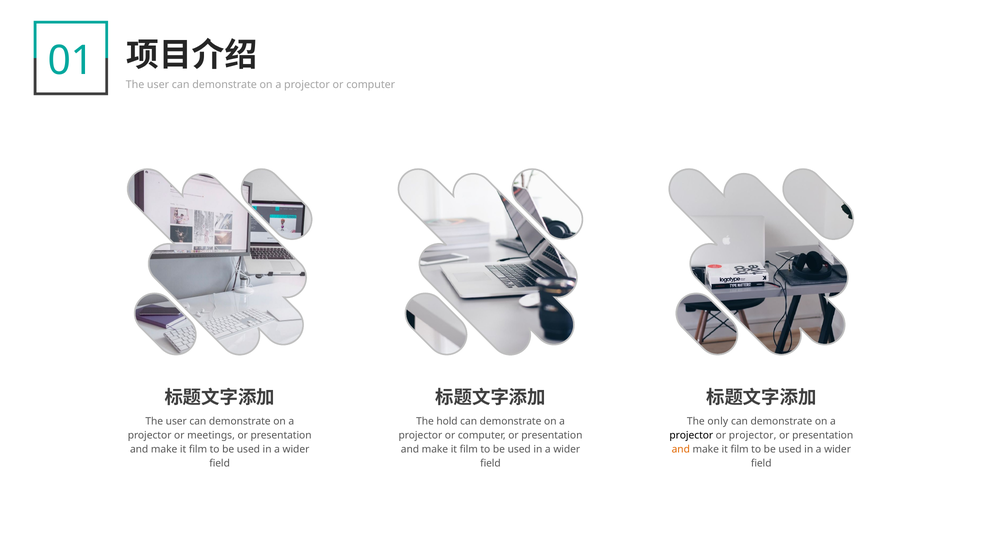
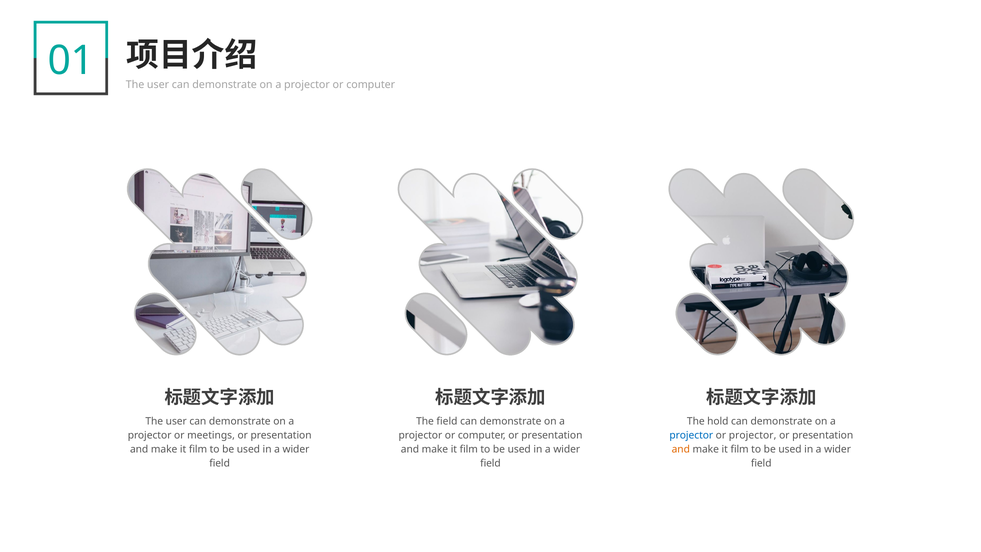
The hold: hold -> field
only: only -> hold
projector at (691, 435) colour: black -> blue
